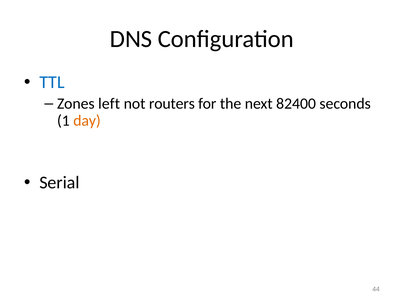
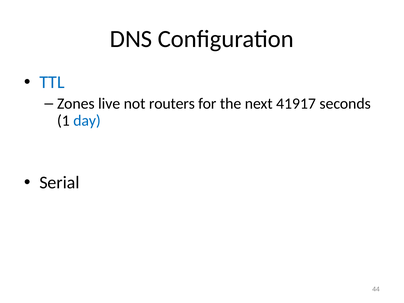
left: left -> live
82400: 82400 -> 41917
day colour: orange -> blue
